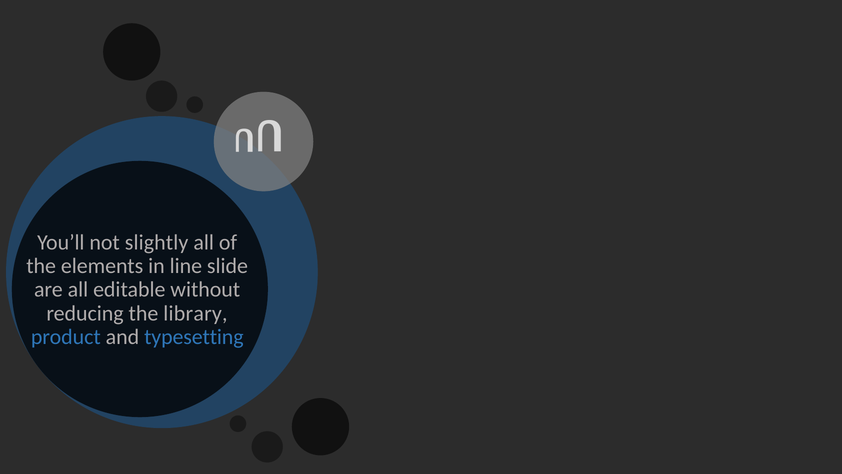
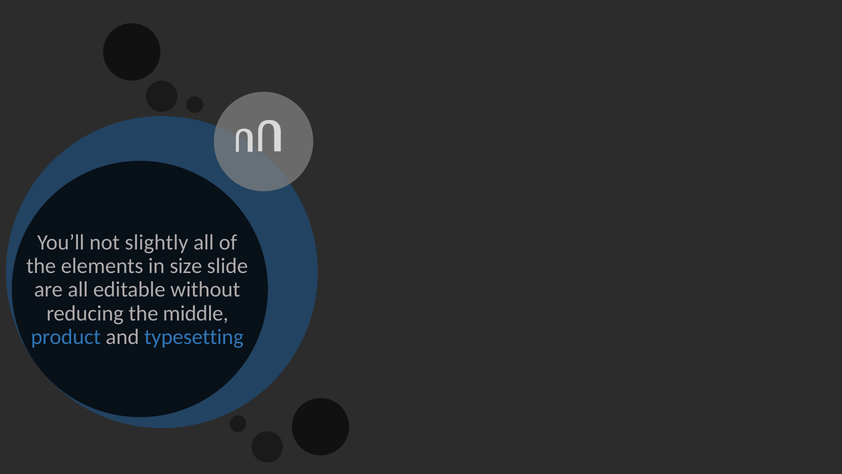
line: line -> size
library: library -> middle
